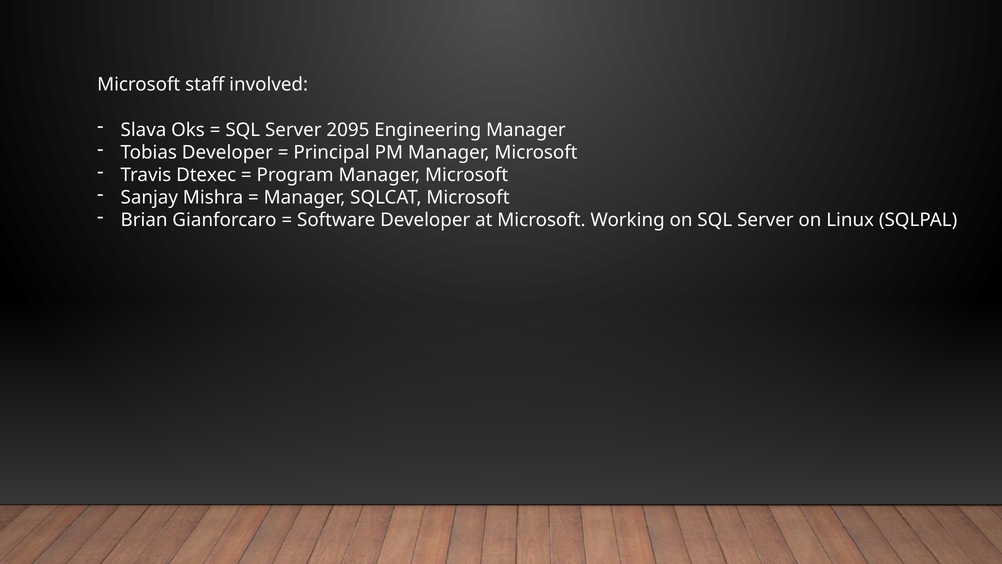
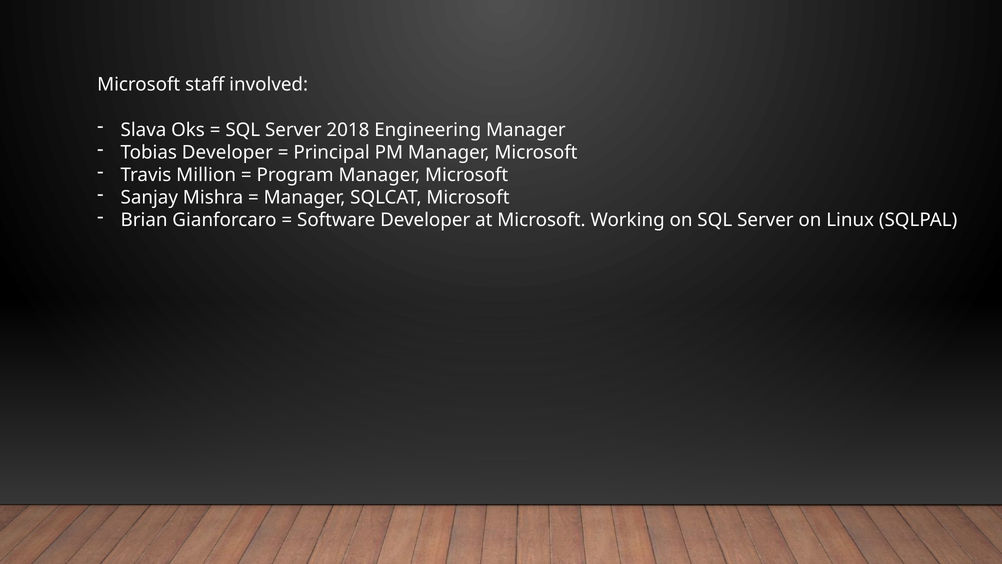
2095: 2095 -> 2018
Dtexec: Dtexec -> Million
